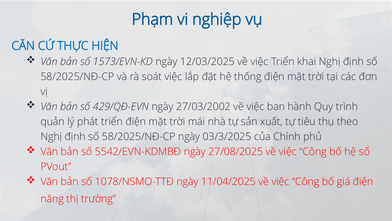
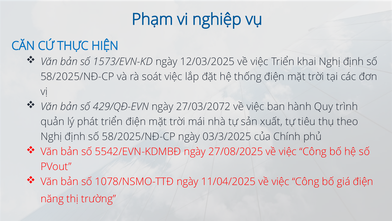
27/03/2002: 27/03/2002 -> 27/03/2072
